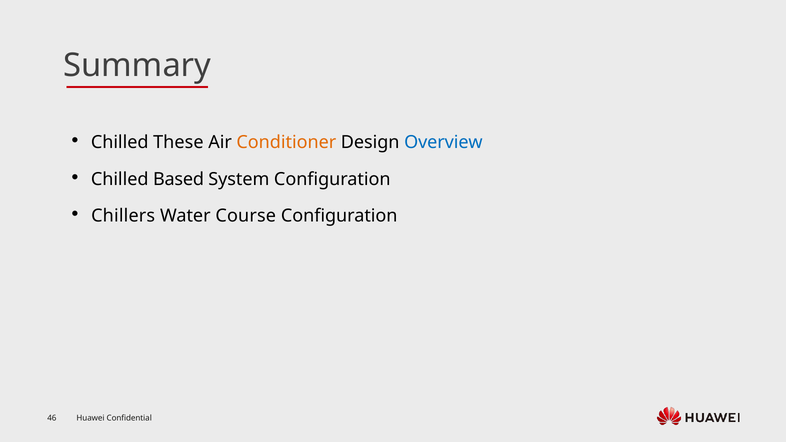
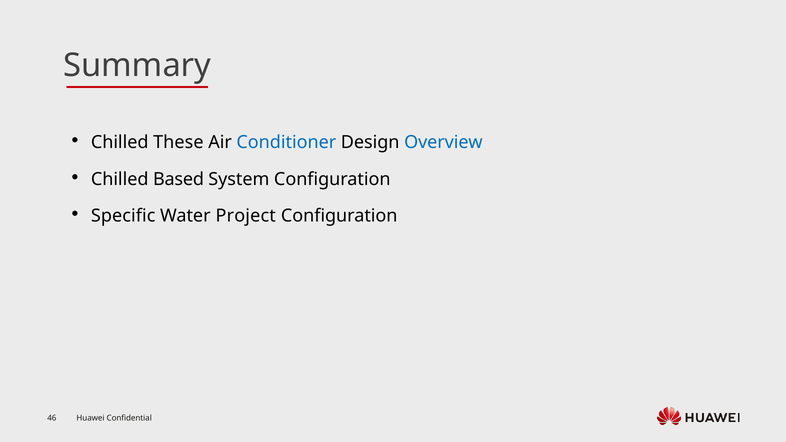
Conditioner colour: orange -> blue
Chillers: Chillers -> Specific
Course: Course -> Project
